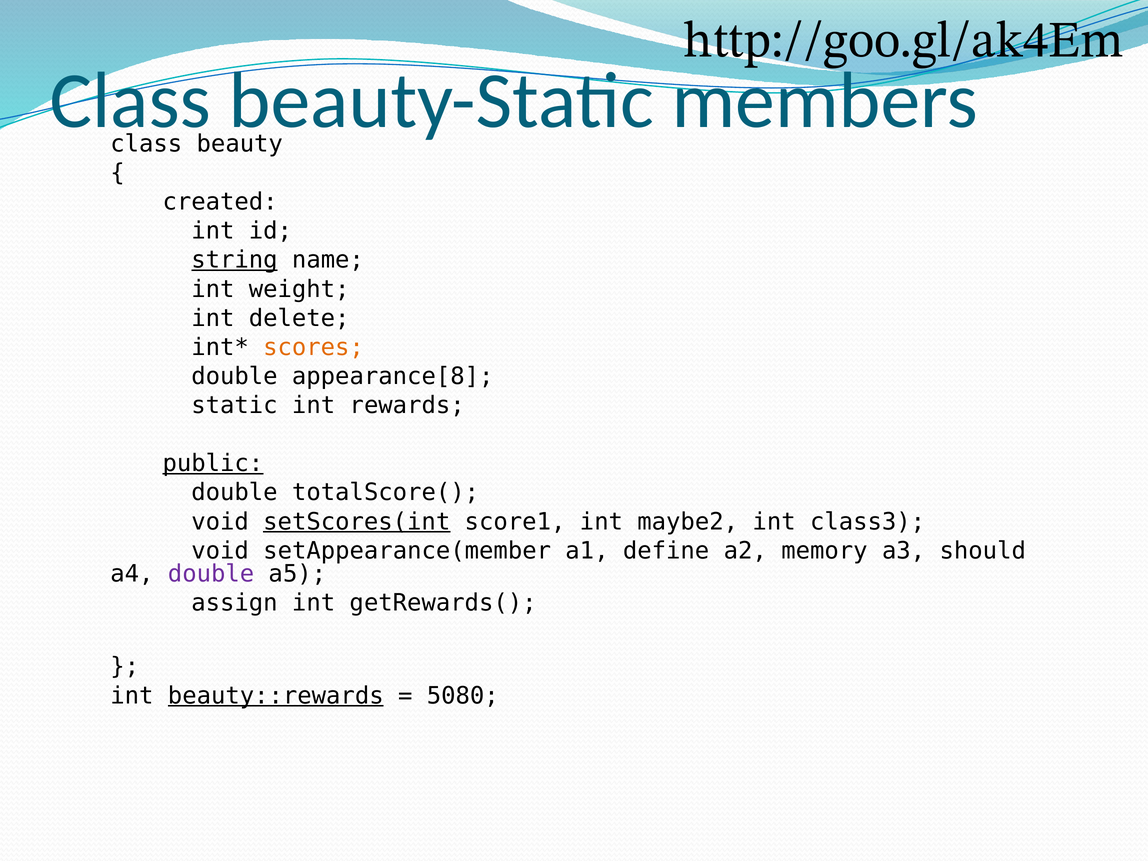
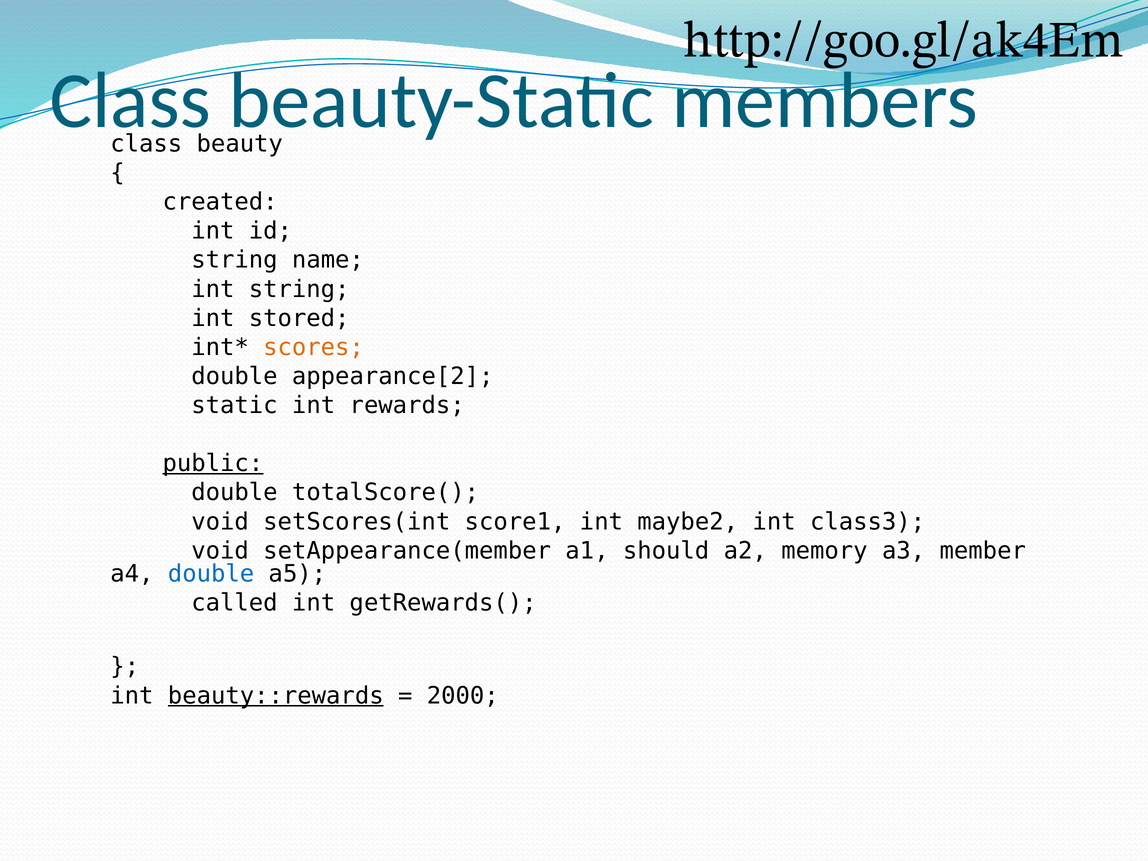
string at (234, 260) underline: present -> none
int weight: weight -> string
delete: delete -> stored
appearance[8: appearance[8 -> appearance[2
setScores(int underline: present -> none
define: define -> should
should: should -> member
double at (211, 574) colour: purple -> blue
assign: assign -> called
5080: 5080 -> 2000
